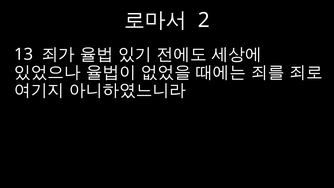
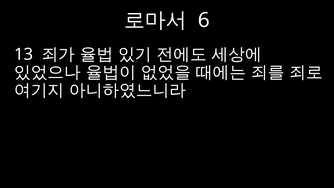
2: 2 -> 6
